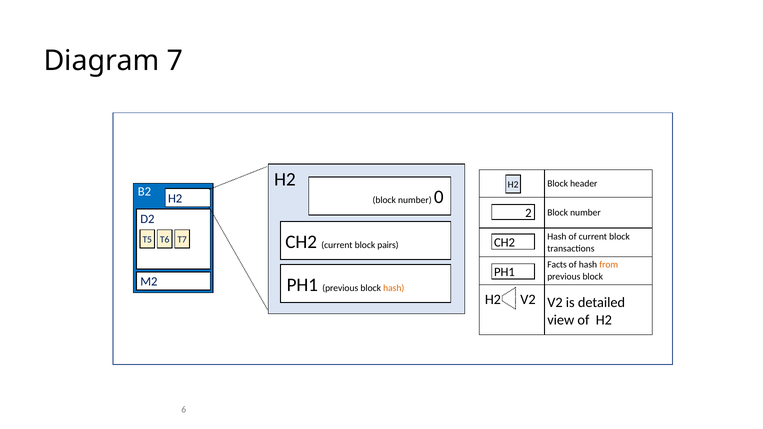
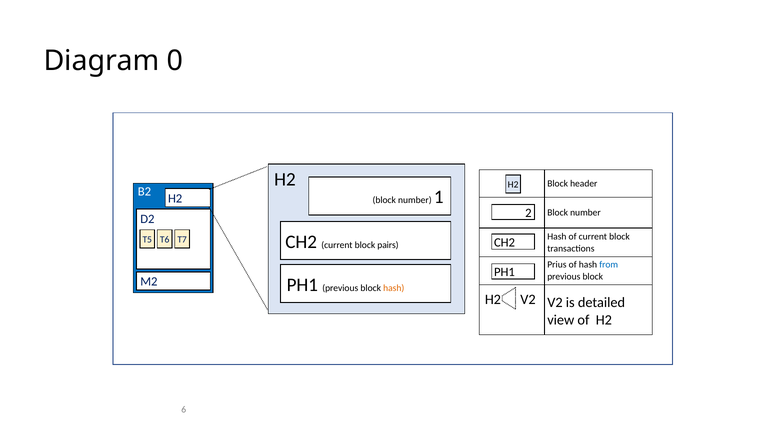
7: 7 -> 0
0: 0 -> 1
Facts: Facts -> Prius
from colour: orange -> blue
